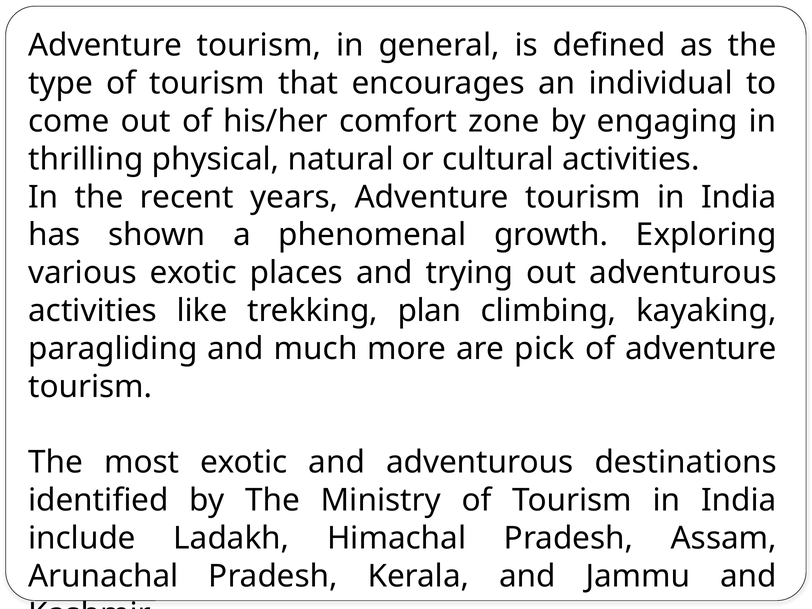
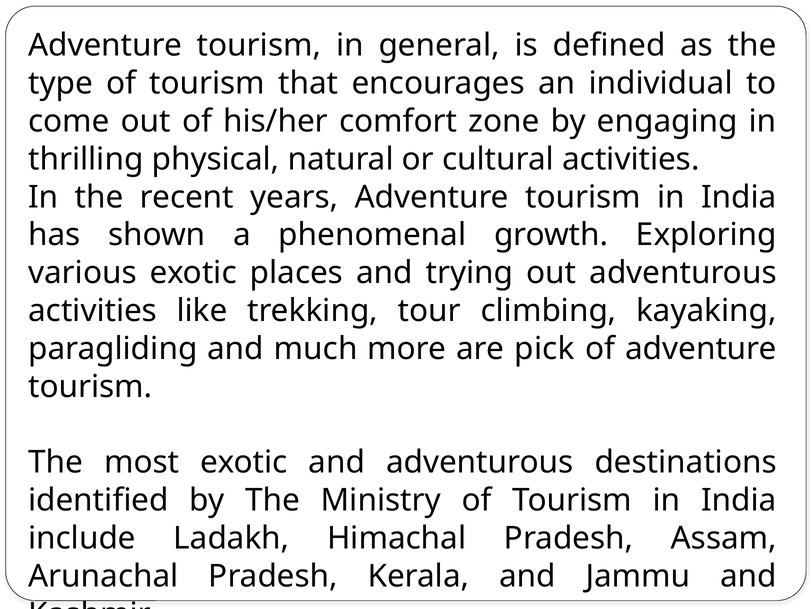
plan: plan -> tour
